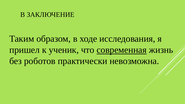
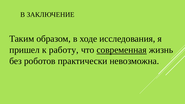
ученик: ученик -> работу
